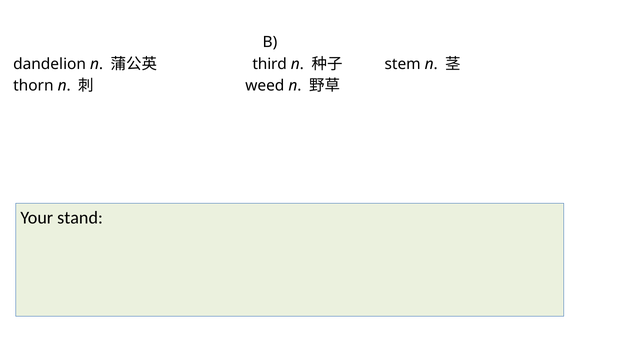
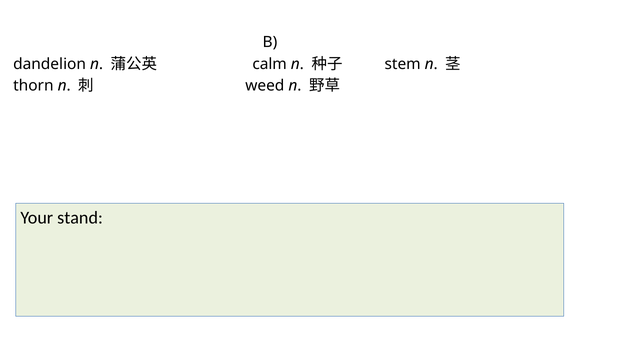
third: third -> calm
